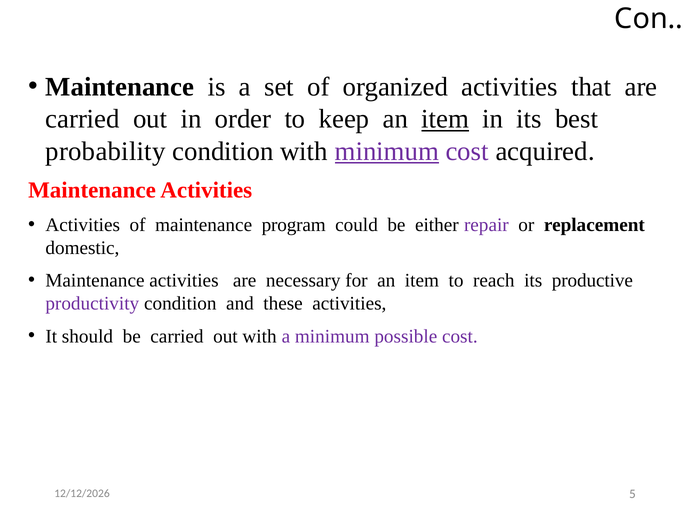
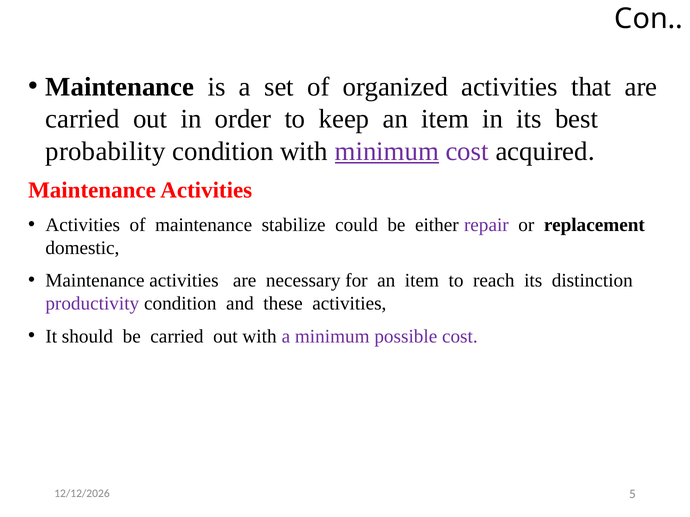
item at (445, 119) underline: present -> none
program: program -> stabilize
productive: productive -> distinction
